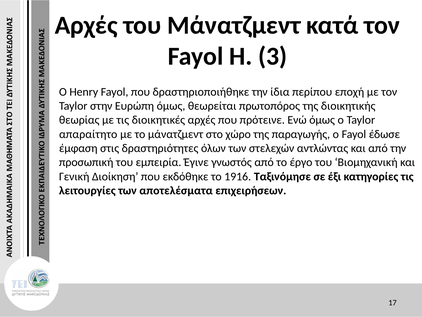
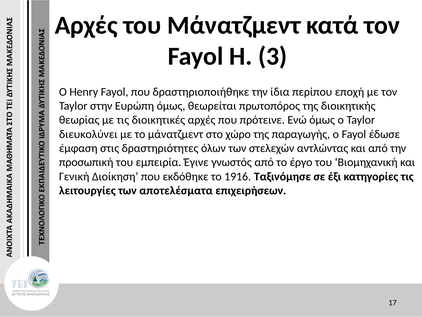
απαραίτητο: απαραίτητο -> διευκολύνει
